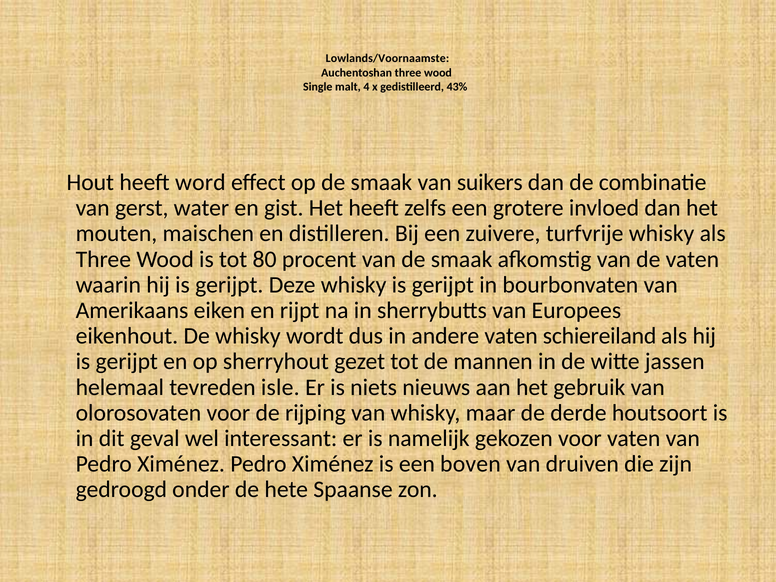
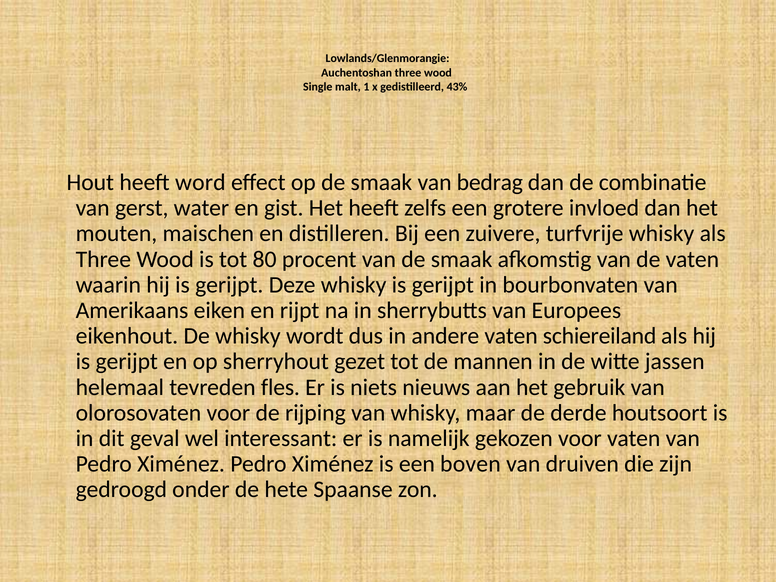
Lowlands/Voornaamste: Lowlands/Voornaamste -> Lowlands/Glenmorangie
4: 4 -> 1
suikers: suikers -> bedrag
isle: isle -> fles
